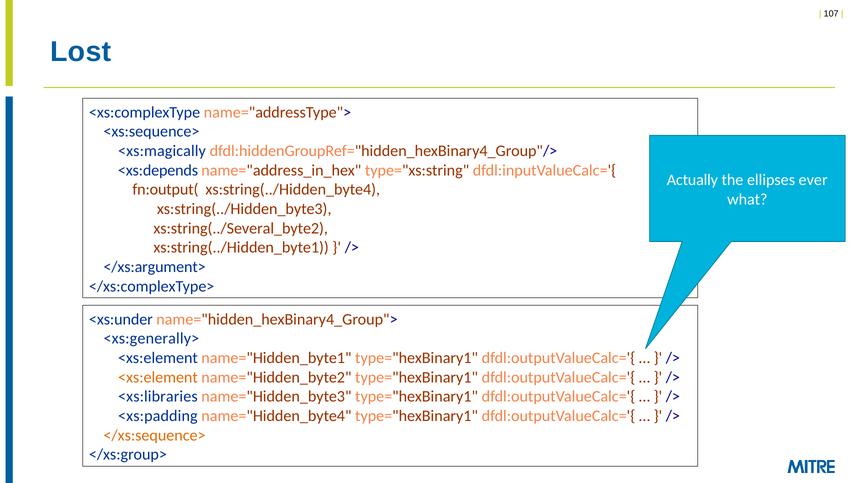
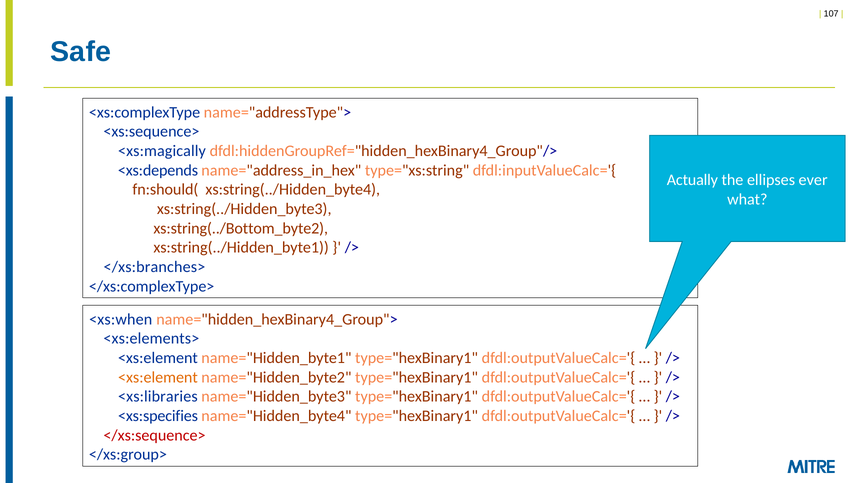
Lost: Lost -> Safe
fn:output(: fn:output( -> fn:should(
xs:string(../Several_byte2: xs:string(../Several_byte2 -> xs:string(../Bottom_byte2
</xs:argument>: </xs:argument> -> </xs:branches>
<xs:under: <xs:under -> <xs:when
<xs:generally>: <xs:generally> -> <xs:elements>
<xs:padding: <xs:padding -> <xs:specifies
</xs:sequence> colour: orange -> red
